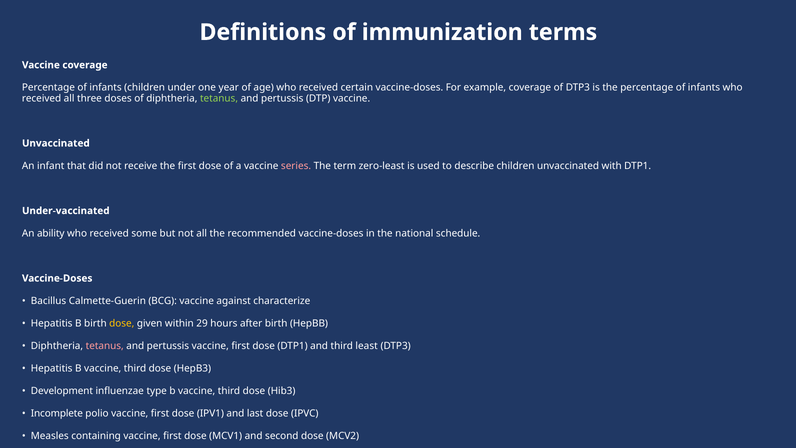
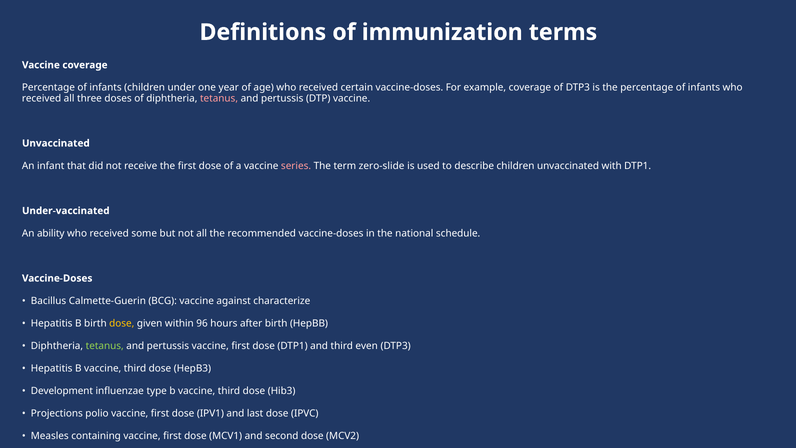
tetanus at (219, 98) colour: light green -> pink
zero-least: zero-least -> zero-slide
29: 29 -> 96
tetanus at (105, 346) colour: pink -> light green
least: least -> even
Incomplete: Incomplete -> Projections
